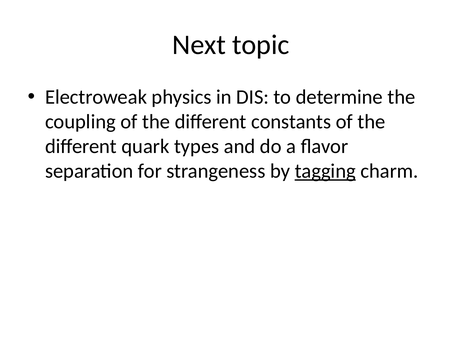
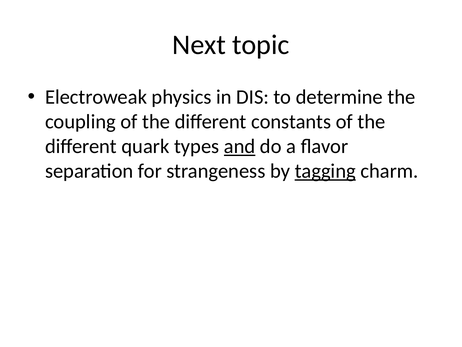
and underline: none -> present
